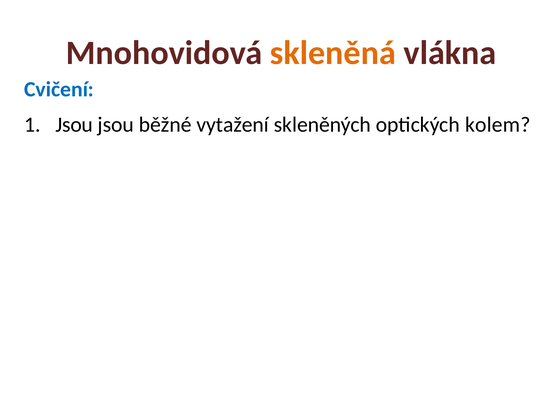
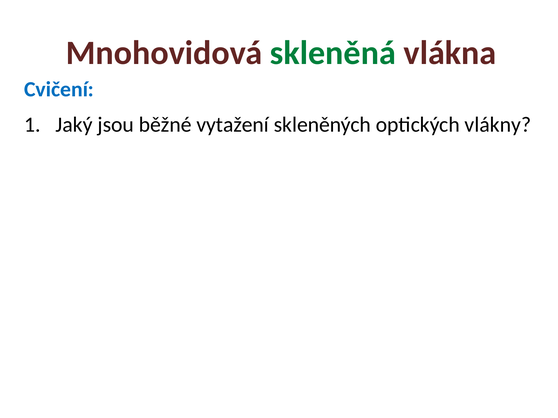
skleněná colour: orange -> green
Jsou at (74, 125): Jsou -> Jaký
kolem: kolem -> vlákny
